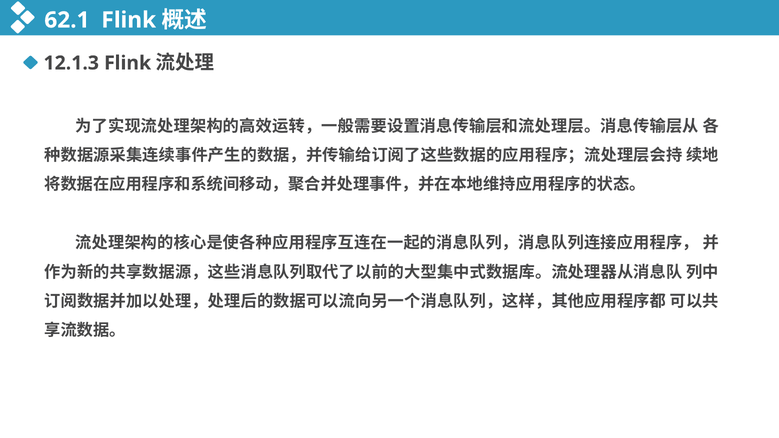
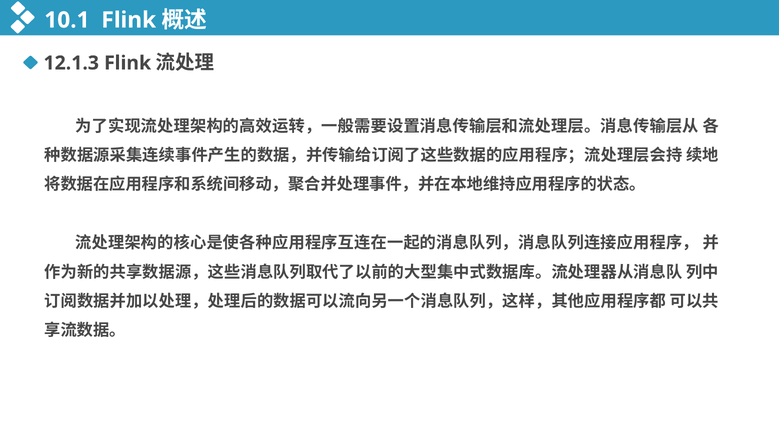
62.1: 62.1 -> 10.1
